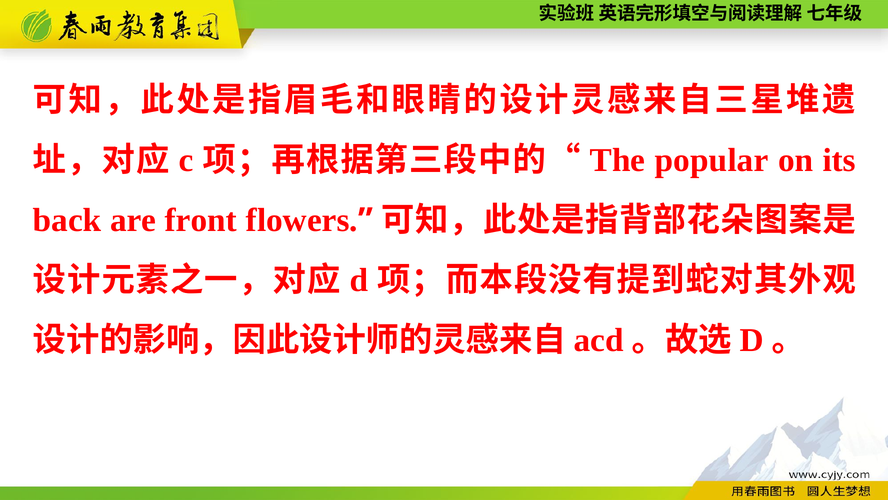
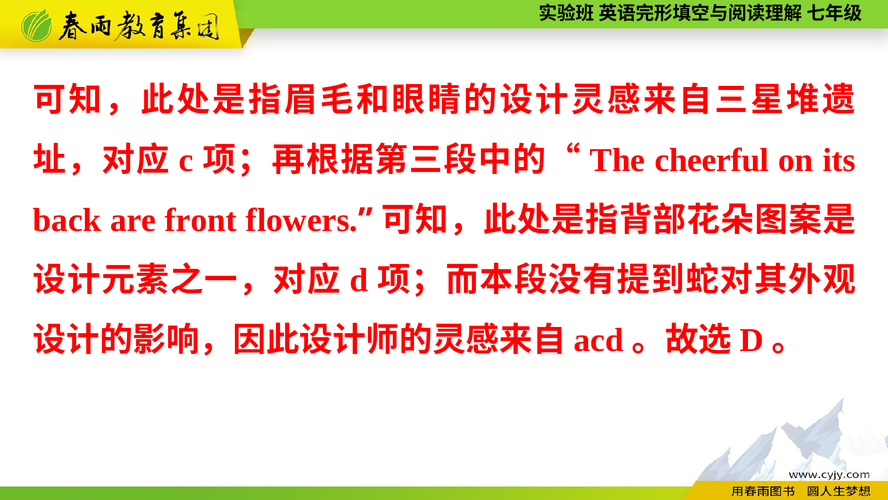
popular: popular -> cheerful
